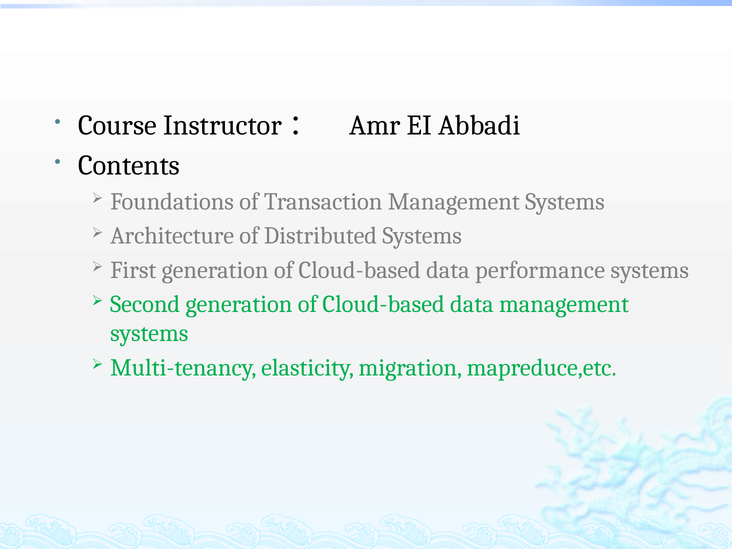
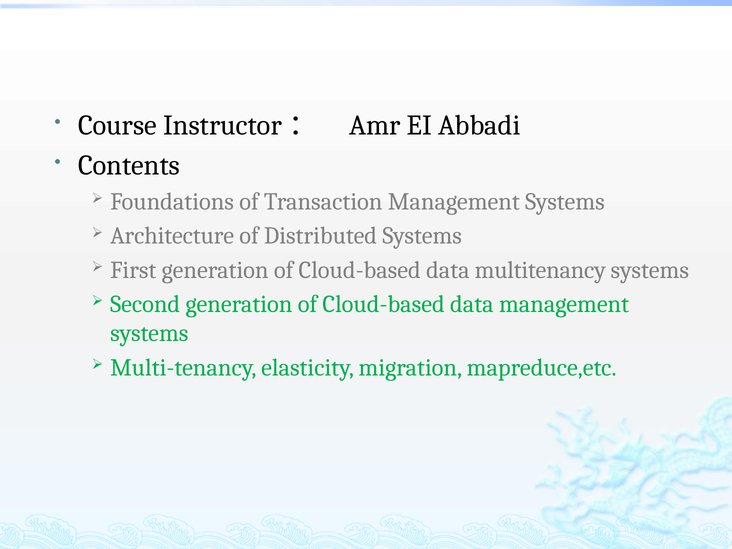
performance: performance -> multitenancy
